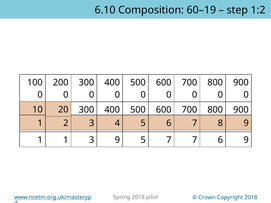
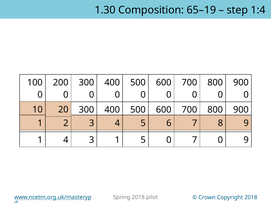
6.10: 6.10 -> 1.30
60–19: 60–19 -> 65–19
1:2: 1:2 -> 1:4
1 1: 1 -> 4
3 9: 9 -> 1
5 7: 7 -> 0
7 6: 6 -> 0
